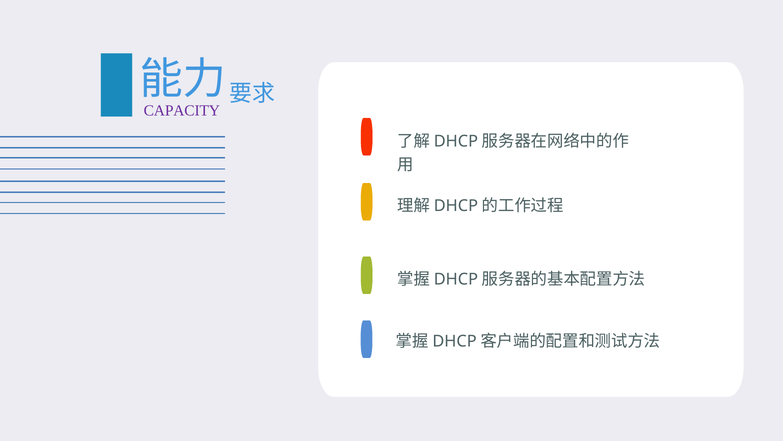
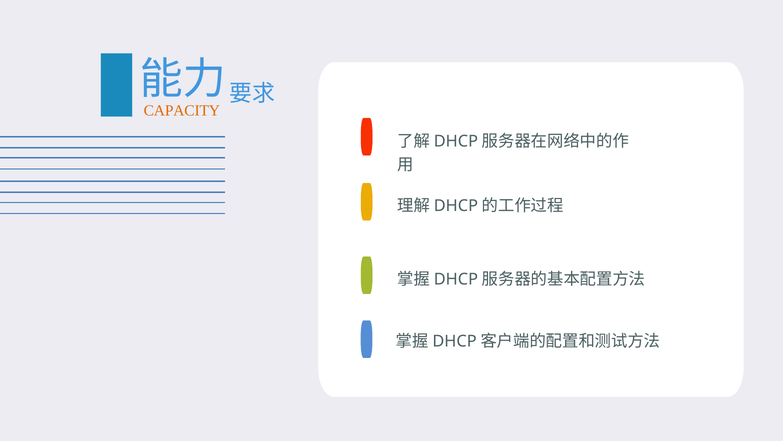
CAPACITY colour: purple -> orange
